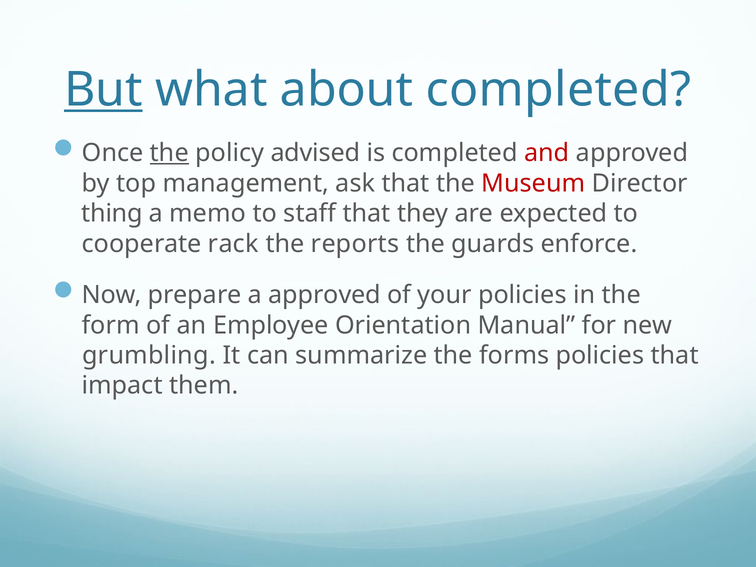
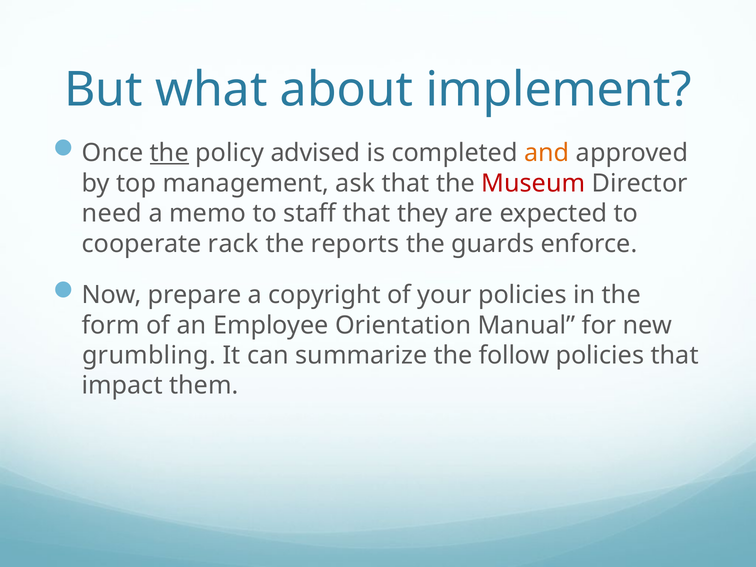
But underline: present -> none
about completed: completed -> implement
and colour: red -> orange
thing: thing -> need
a approved: approved -> copyright
forms: forms -> follow
